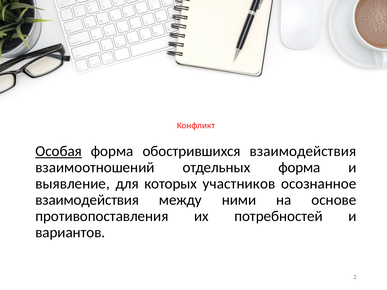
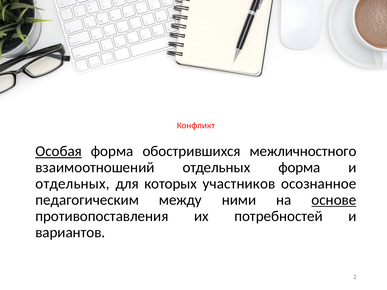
обострившихся взаимодействия: взаимодействия -> межличностного
выявление at (73, 184): выявление -> отдельных
взаимодействия at (87, 200): взаимодействия -> педагогическим
основе underline: none -> present
